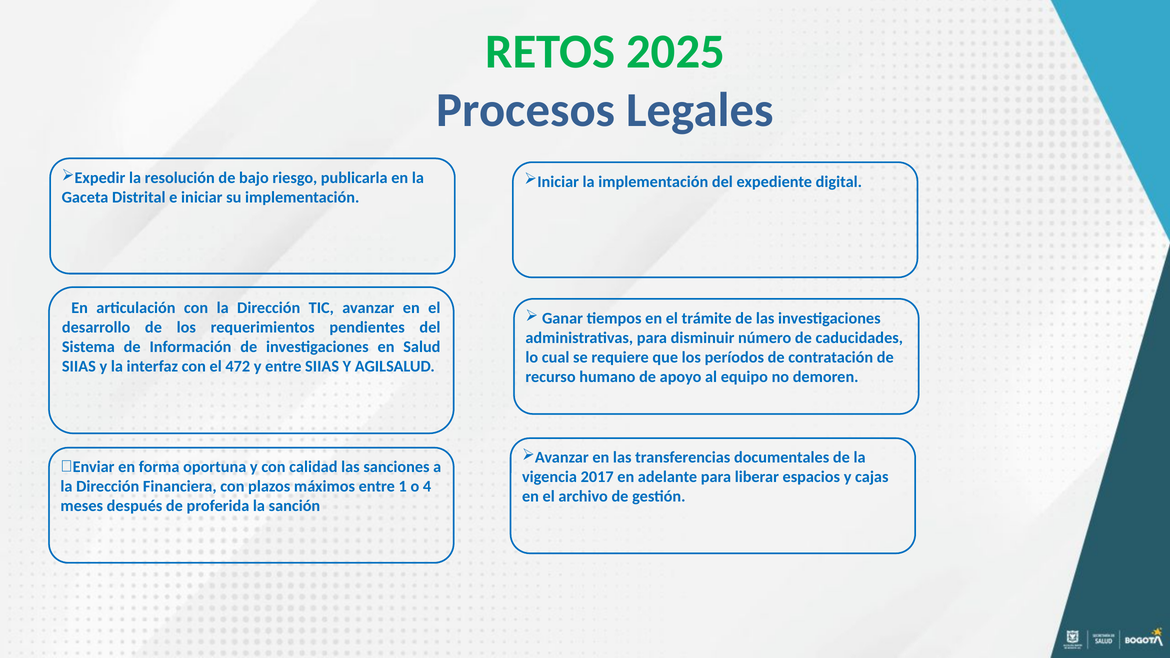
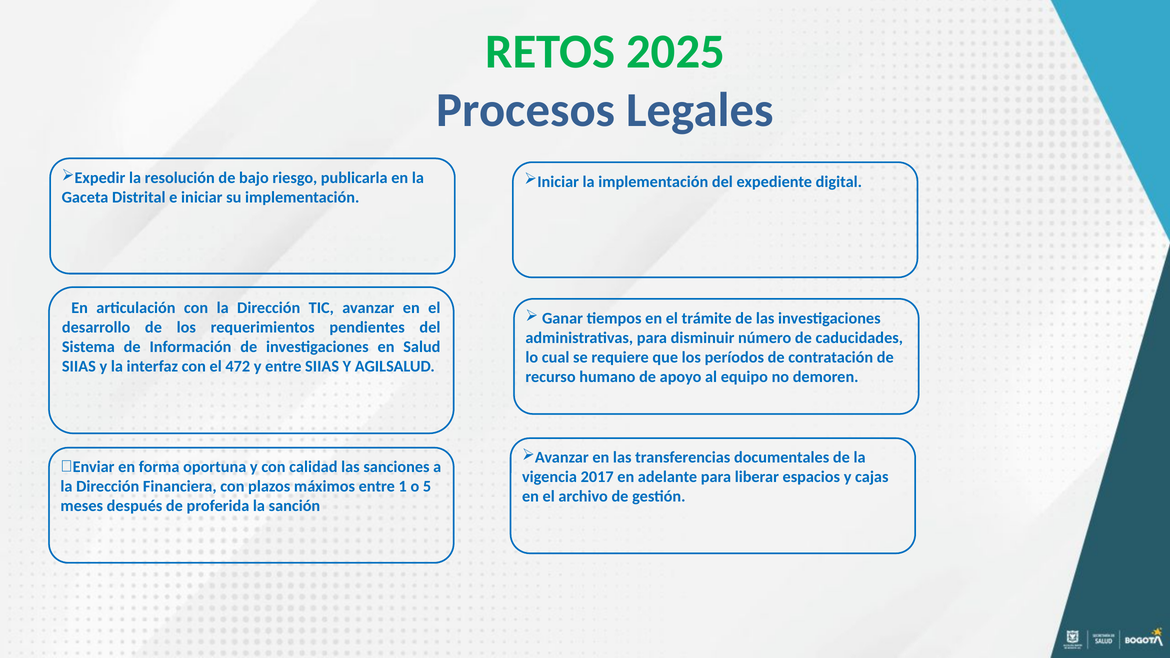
4: 4 -> 5
